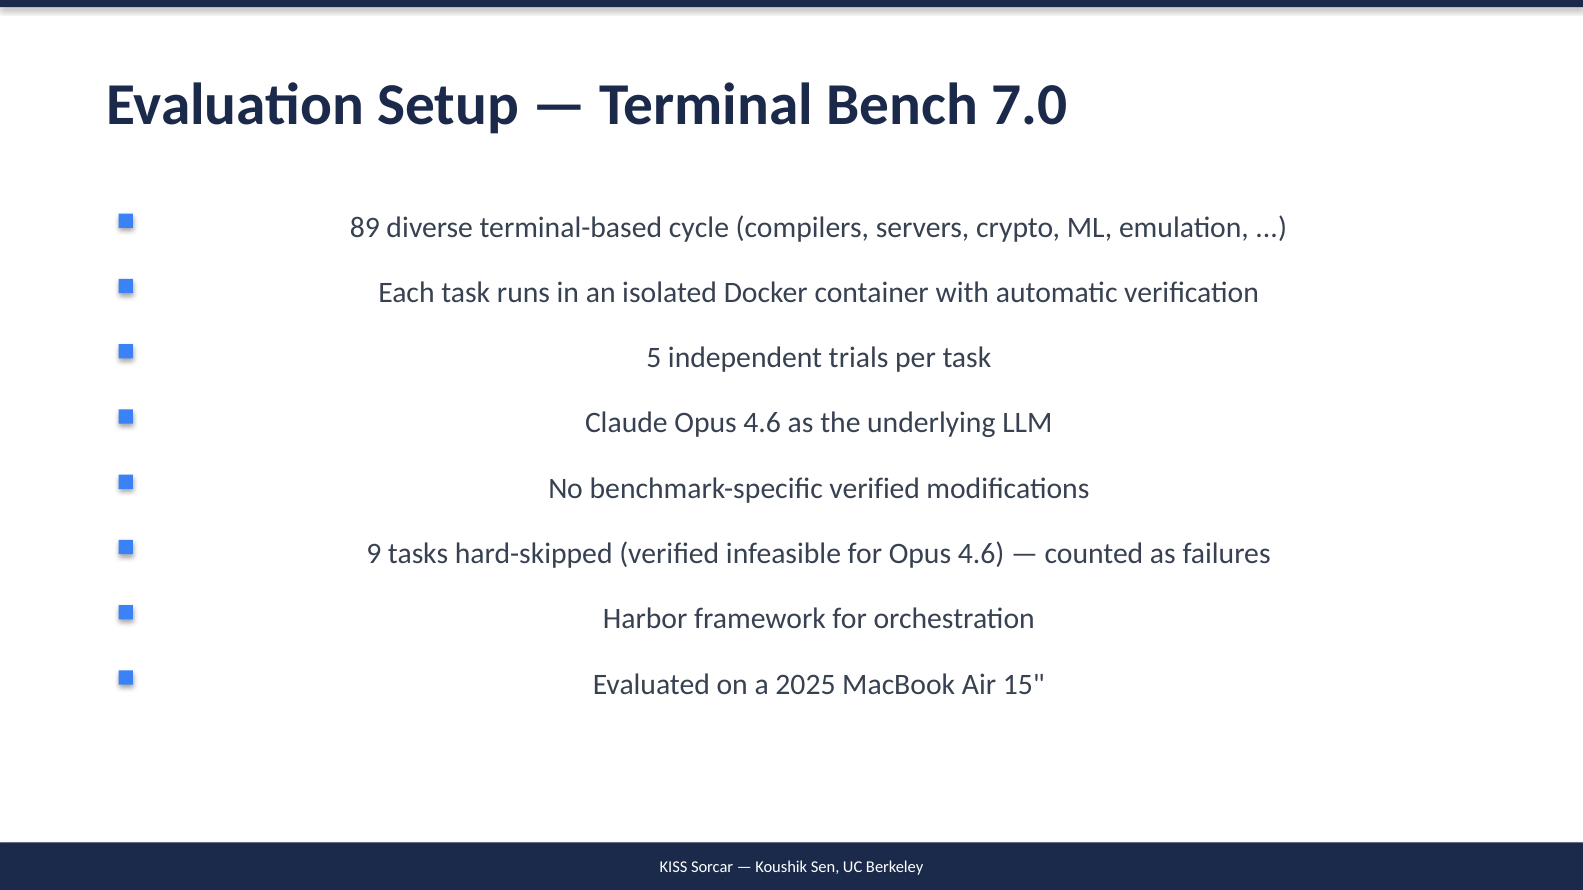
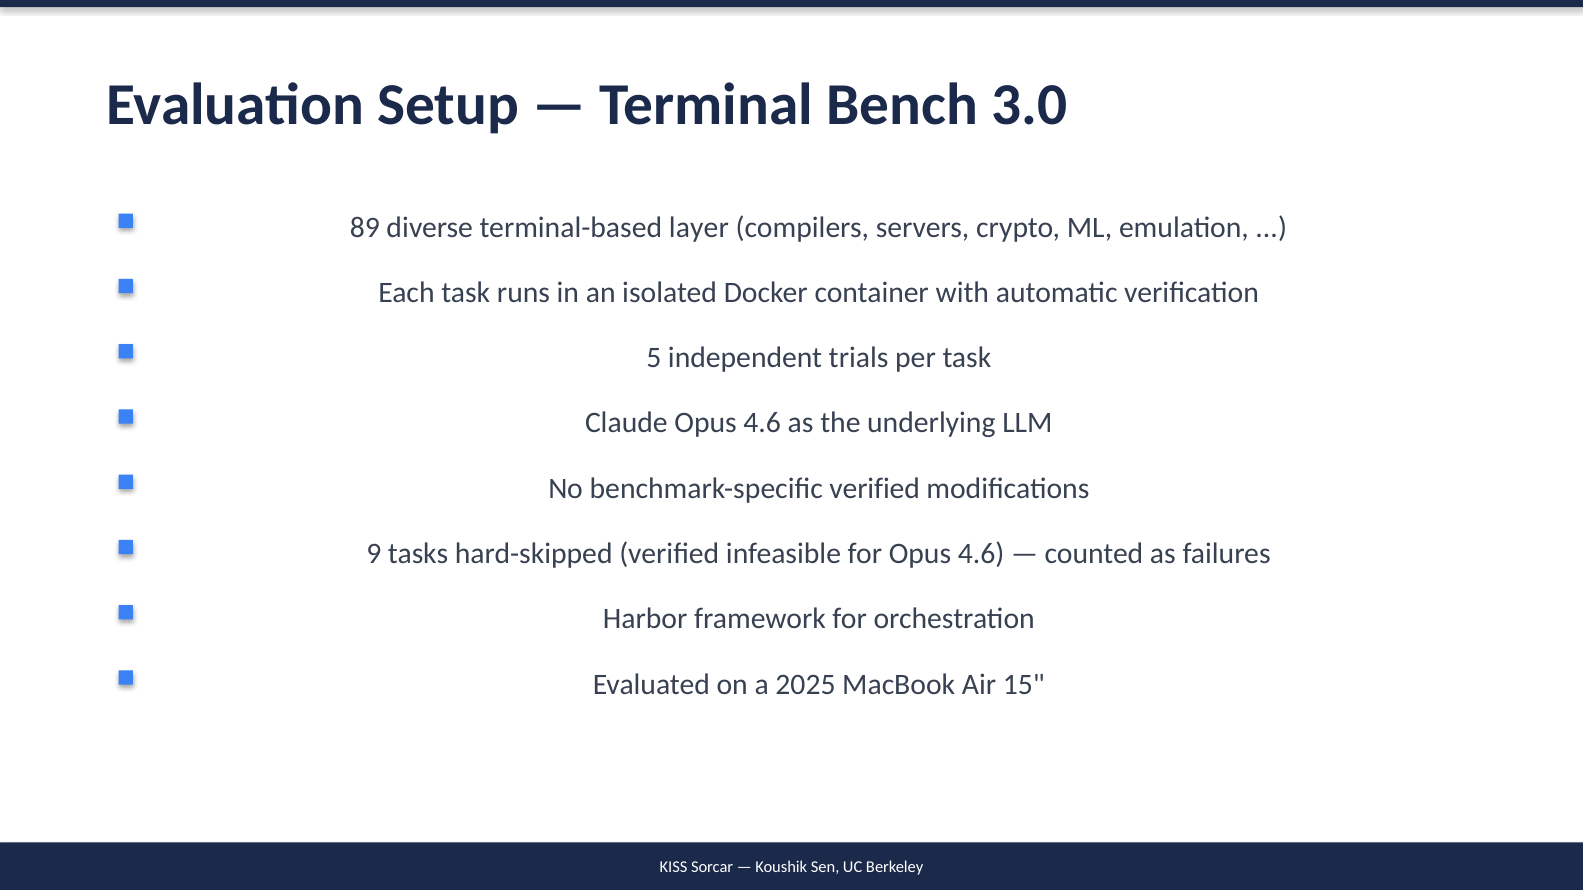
7.0: 7.0 -> 3.0
cycle: cycle -> layer
